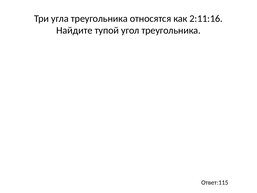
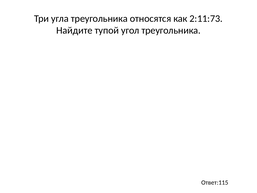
2:11:16: 2:11:16 -> 2:11:73
